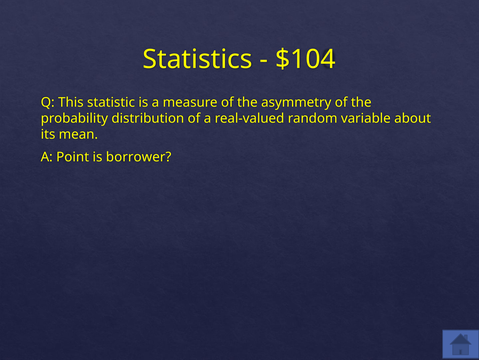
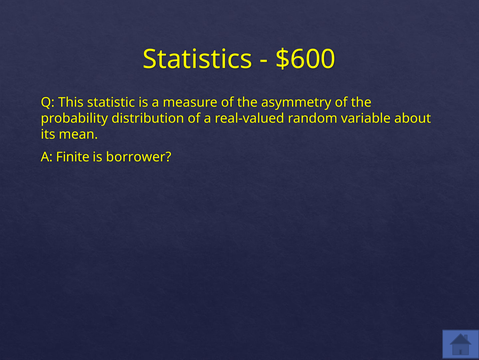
$104: $104 -> $600
Point: Point -> Finite
